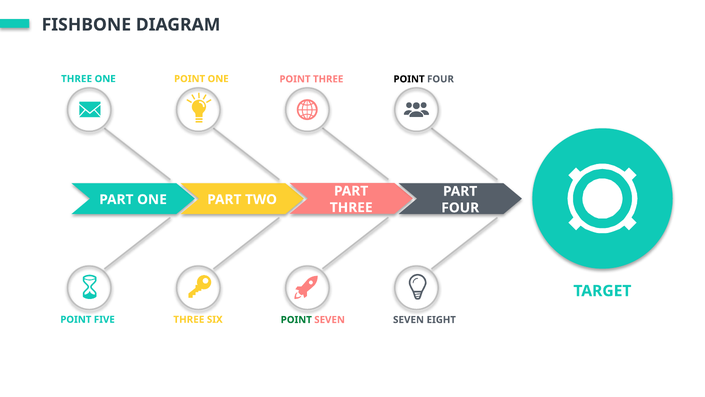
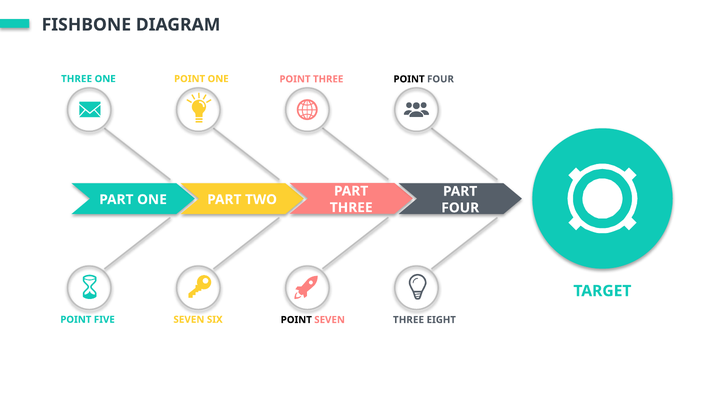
FIVE THREE: THREE -> SEVEN
POINT at (296, 319) colour: green -> black
SEVEN SEVEN: SEVEN -> THREE
